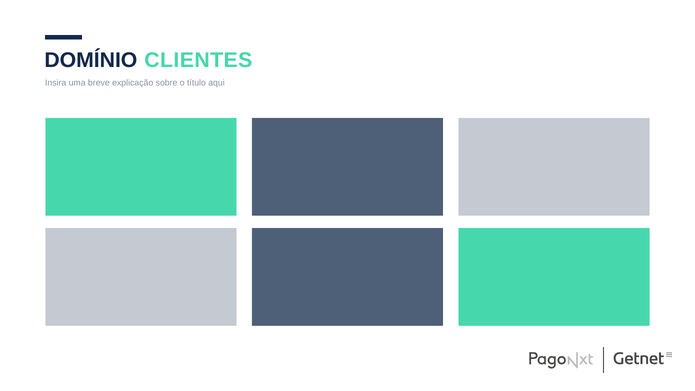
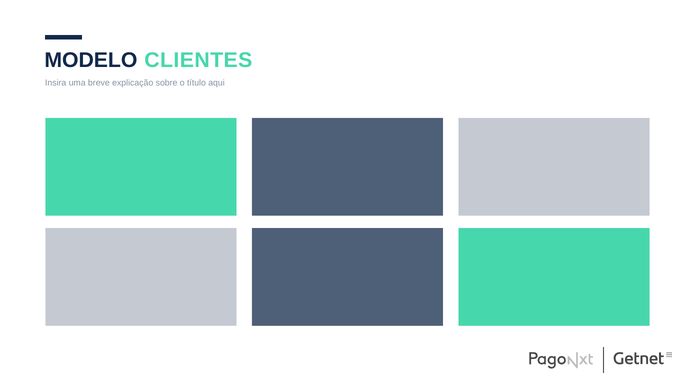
DOMÍNIO: DOMÍNIO -> MODELO
